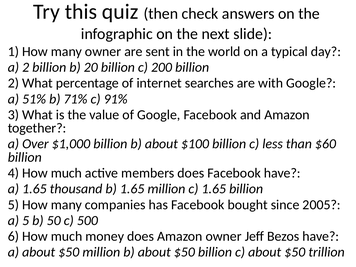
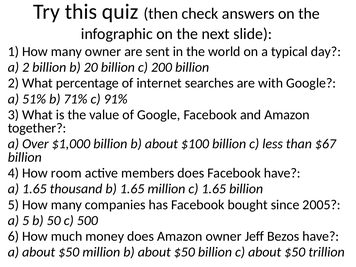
$60: $60 -> $67
4 How much: much -> room
